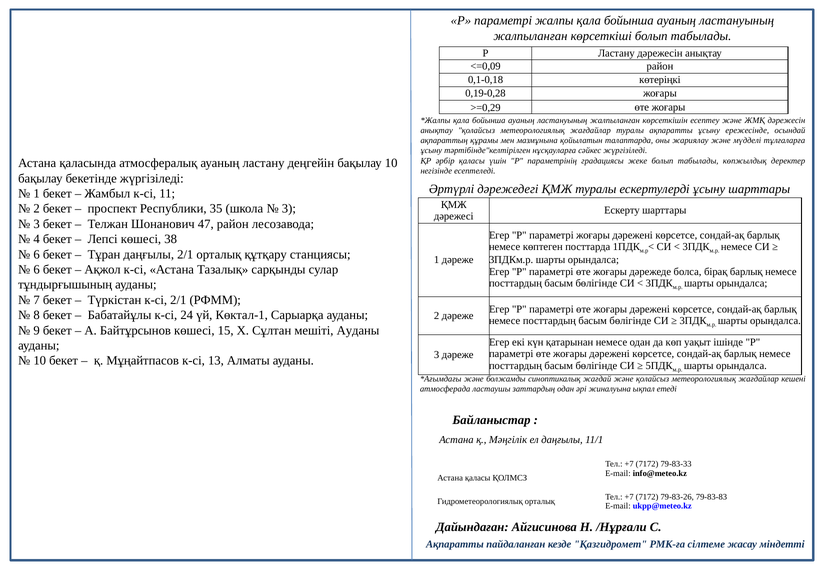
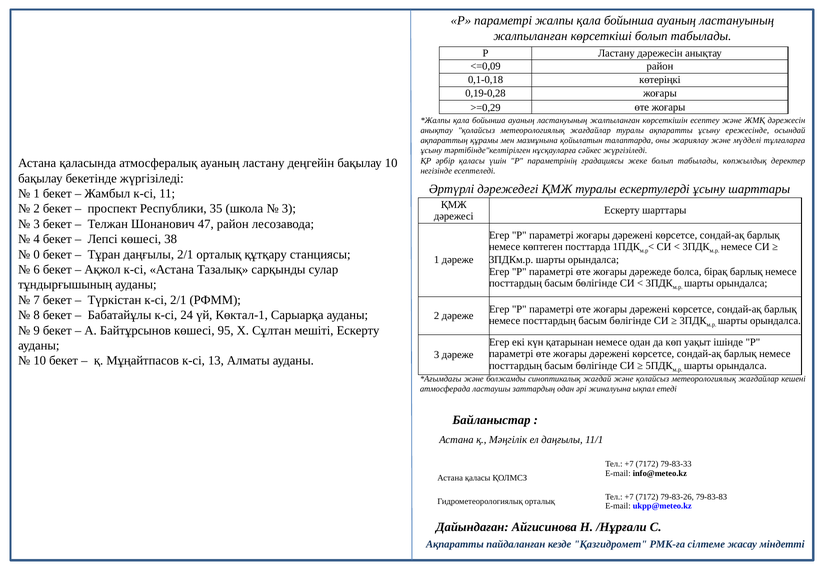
6 at (37, 255): 6 -> 0
15: 15 -> 95
мешіті Ауданы: Ауданы -> Ескерту
